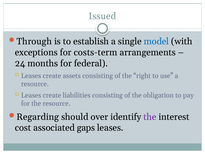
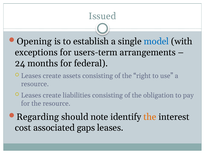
Through: Through -> Opening
costs-term: costs-term -> users-term
over: over -> note
the at (150, 117) colour: purple -> orange
